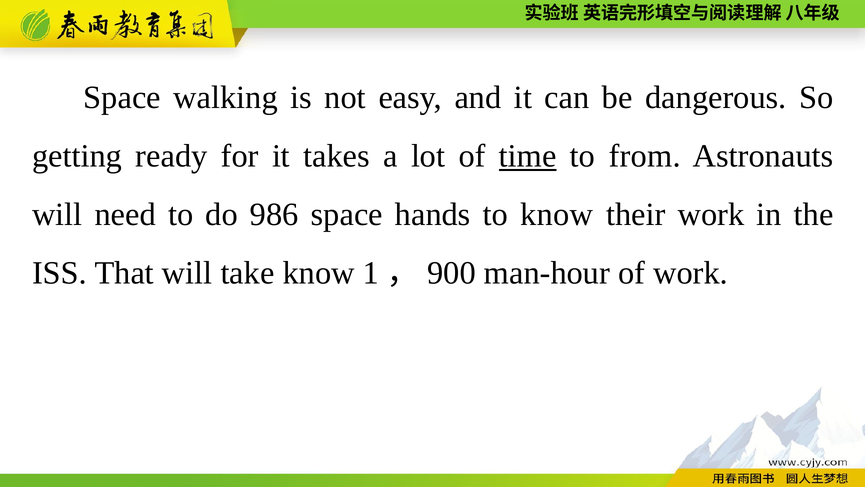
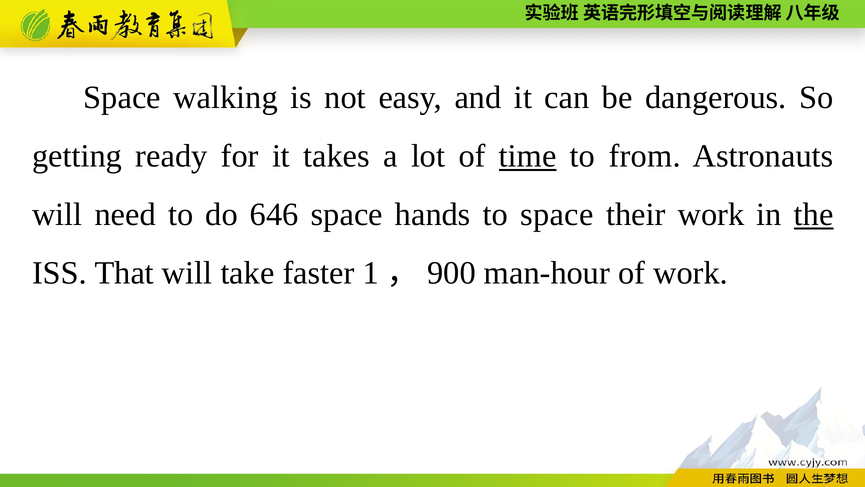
986: 986 -> 646
to know: know -> space
the underline: none -> present
take know: know -> faster
